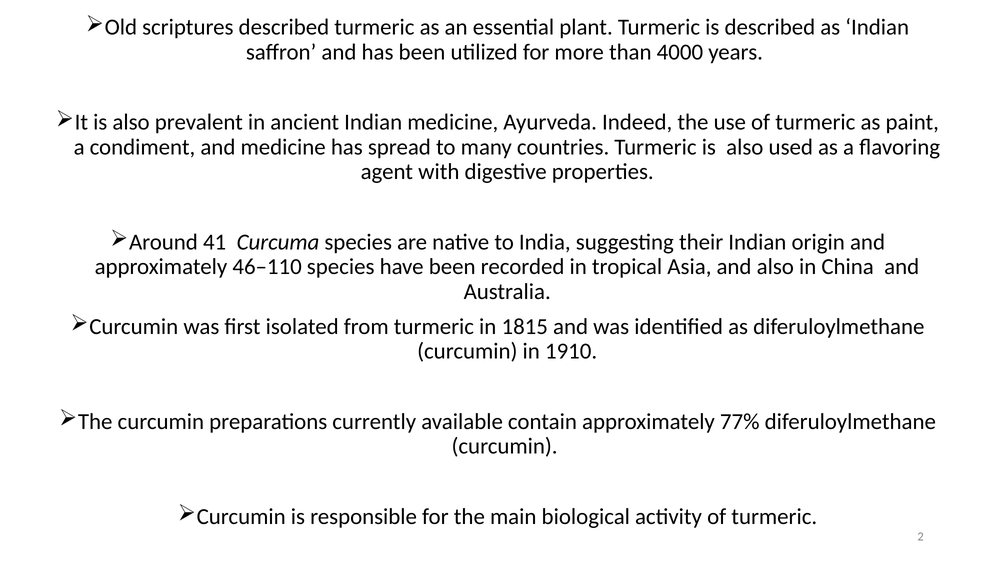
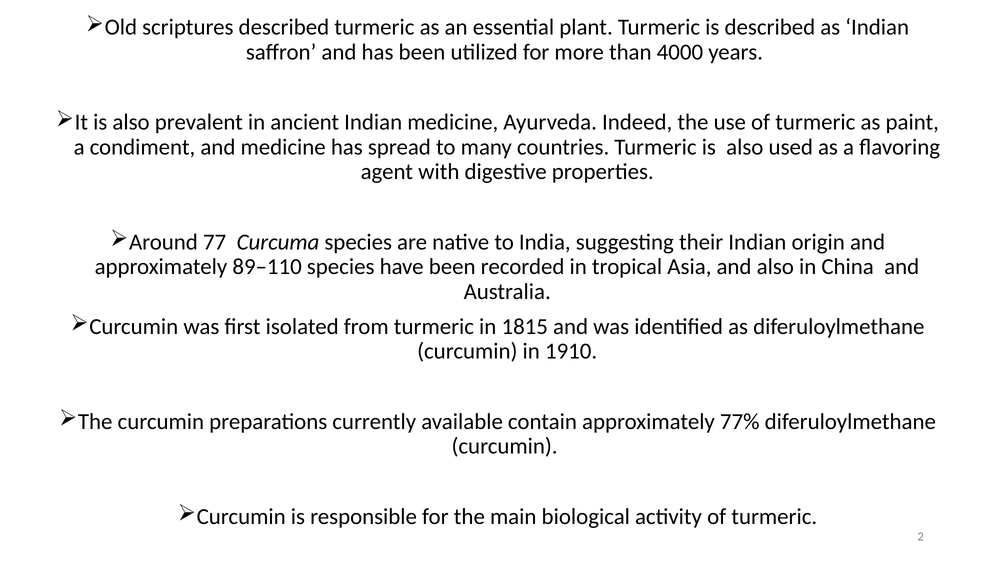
41: 41 -> 77
46–110: 46–110 -> 89–110
